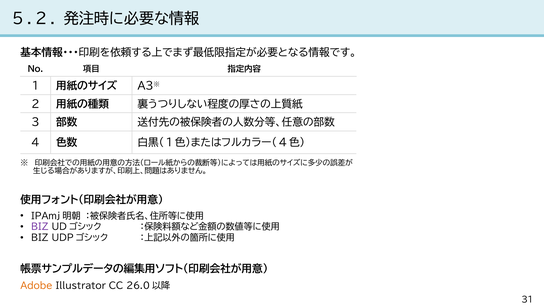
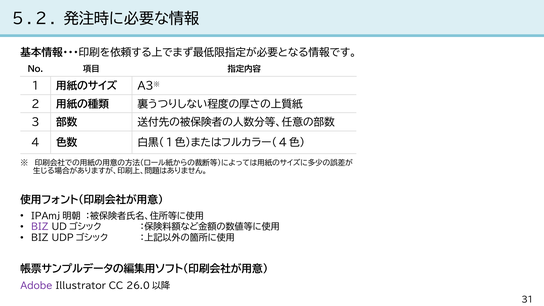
Adobe colour: orange -> purple
